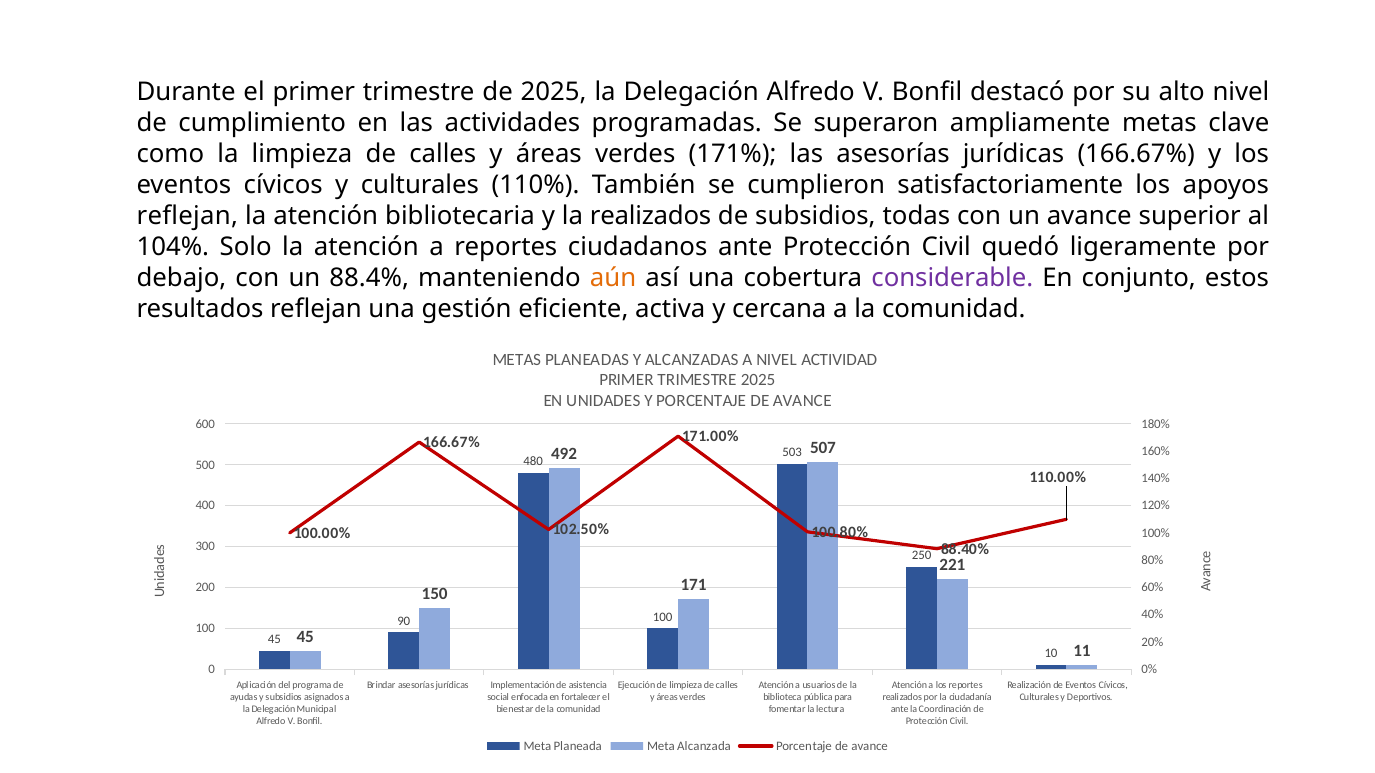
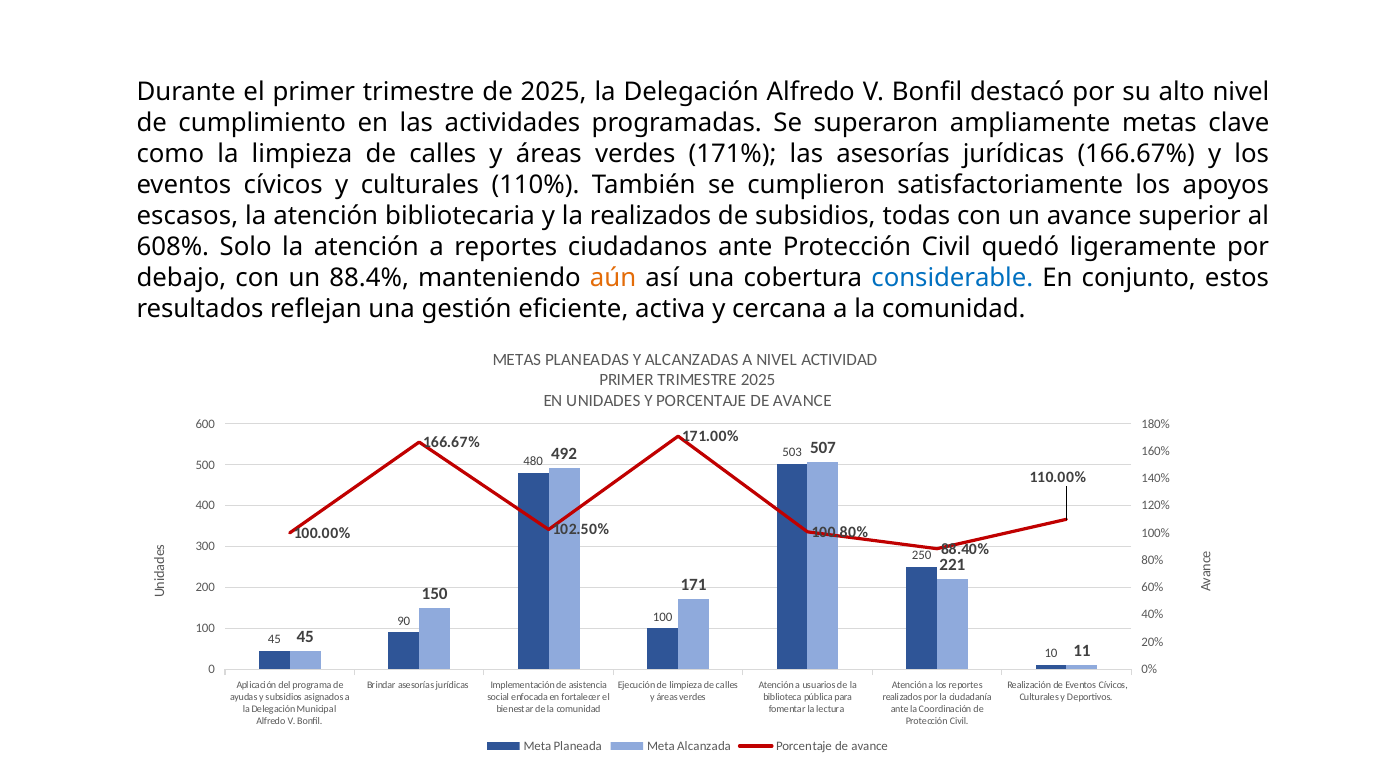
reflejan at (187, 216): reflejan -> escasos
104%: 104% -> 608%
considerable colour: purple -> blue
